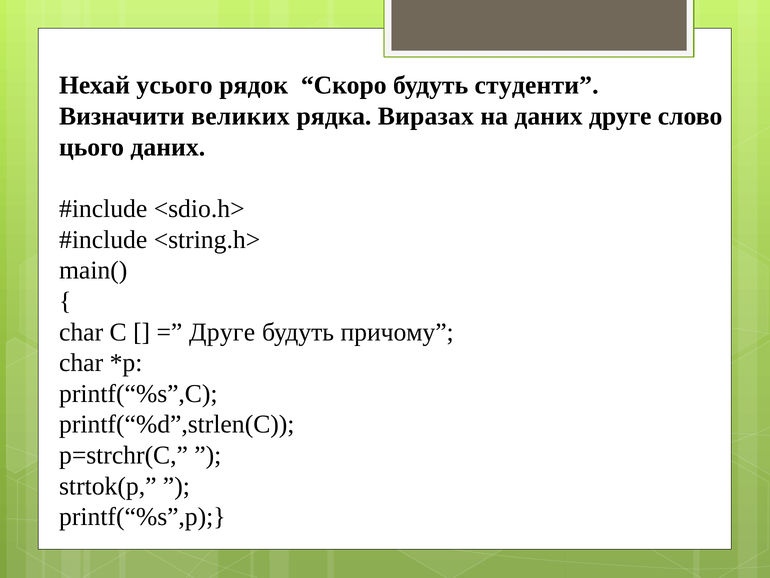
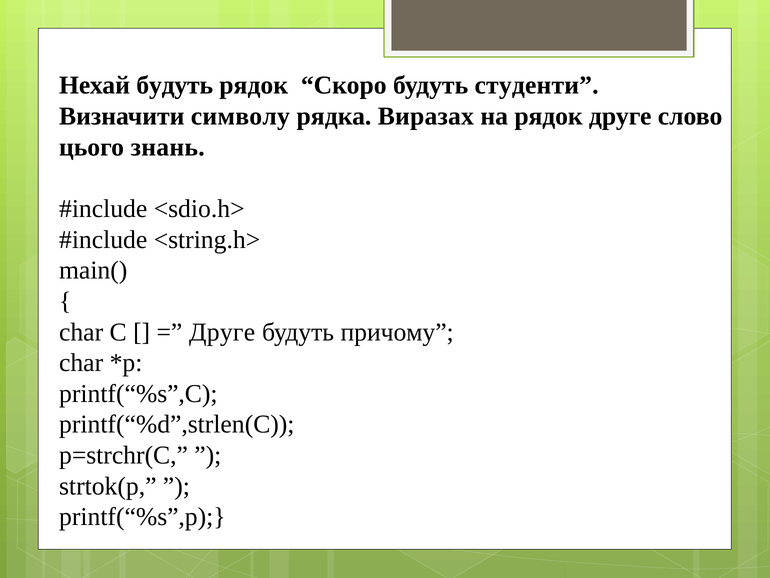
Нехай усього: усього -> будуть
великих: великих -> символу
на даних: даних -> рядок
цього даних: даних -> знань
